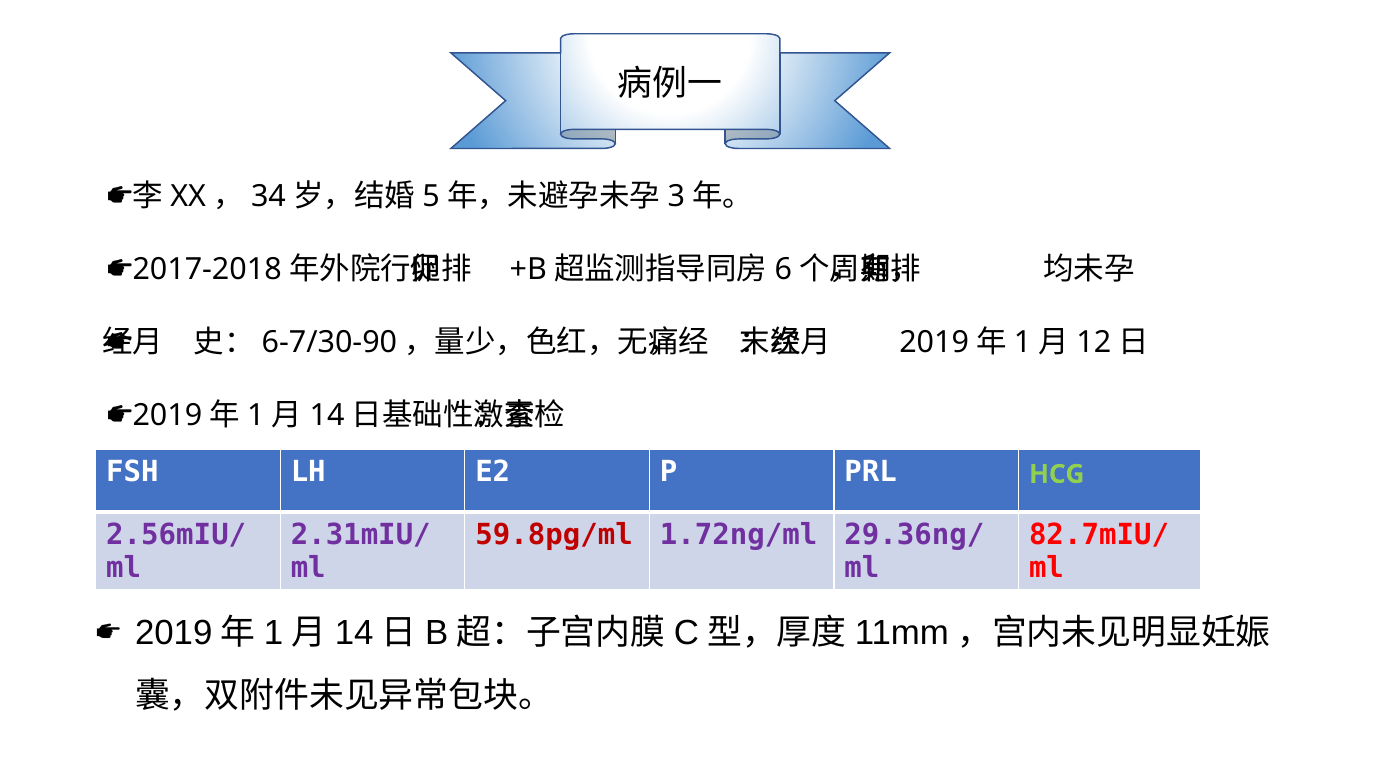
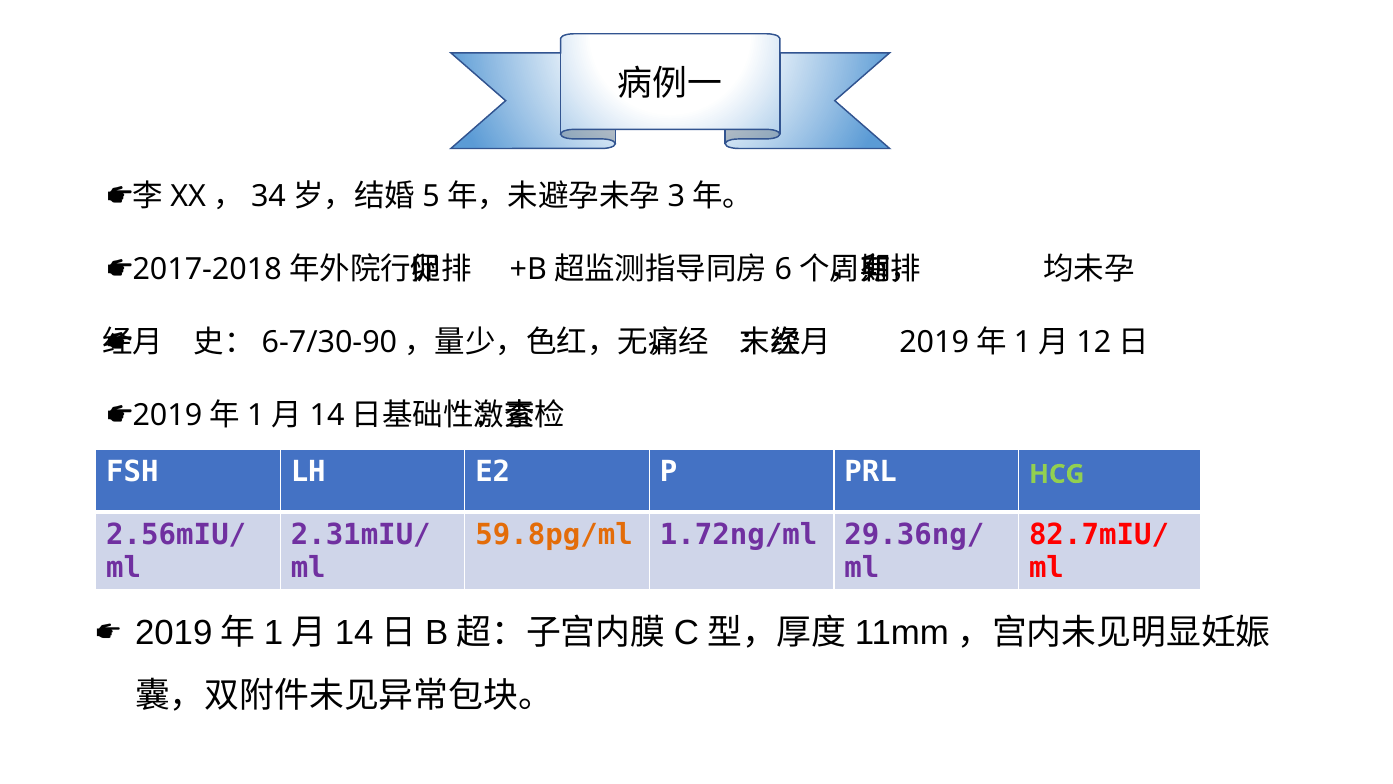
59.8pg/ml colour: red -> orange
